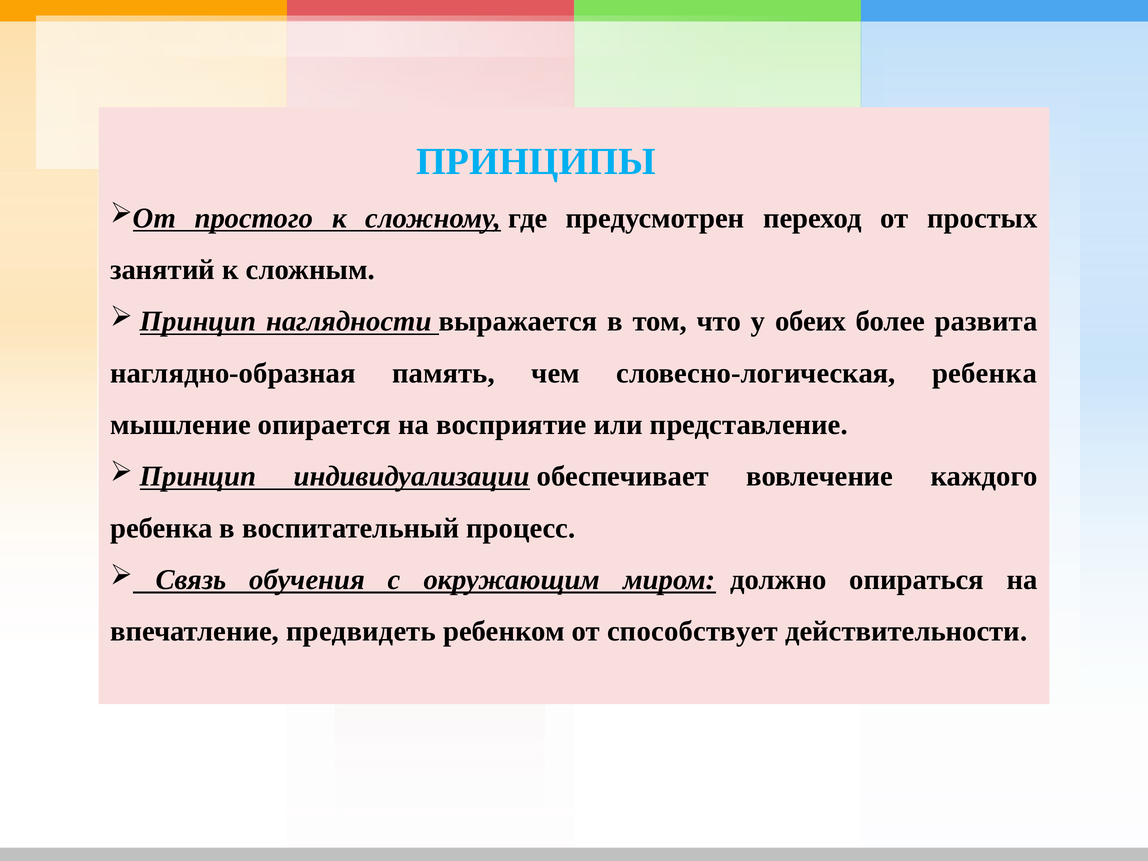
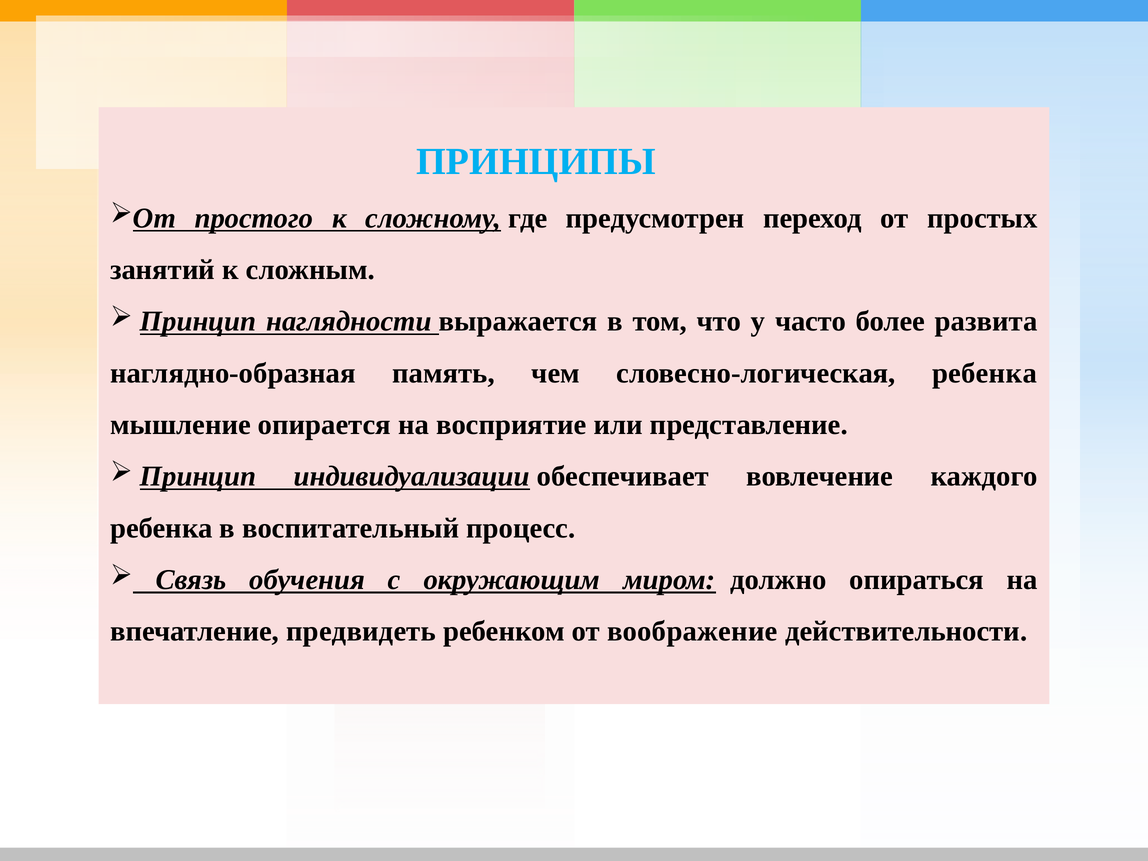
обеих: обеих -> часто
способствует: способствует -> воображение
